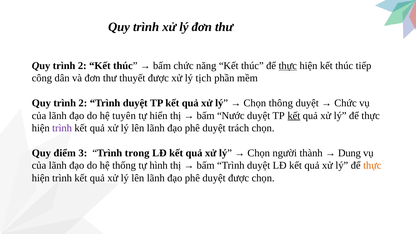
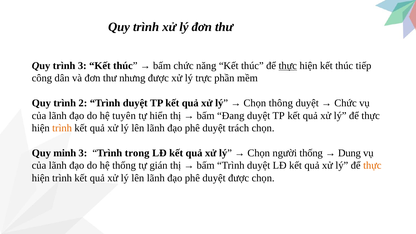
2 at (82, 66): 2 -> 3
thuyết: thuyết -> nhưng
tịch: tịch -> trực
Nước: Nước -> Đang
kết at (294, 116) underline: present -> none
trình at (62, 128) colour: purple -> orange
điểm: điểm -> minh
người thành: thành -> thống
hình: hình -> gián
